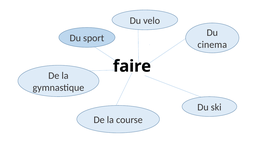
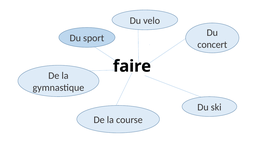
cinema: cinema -> concert
